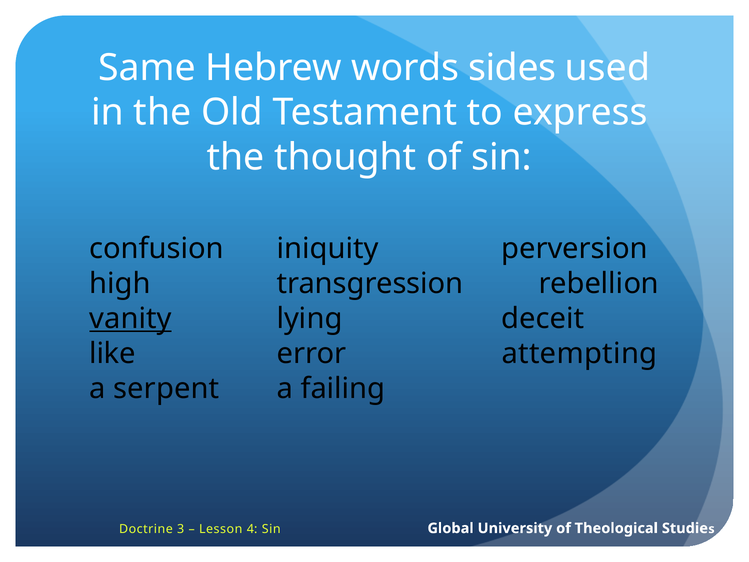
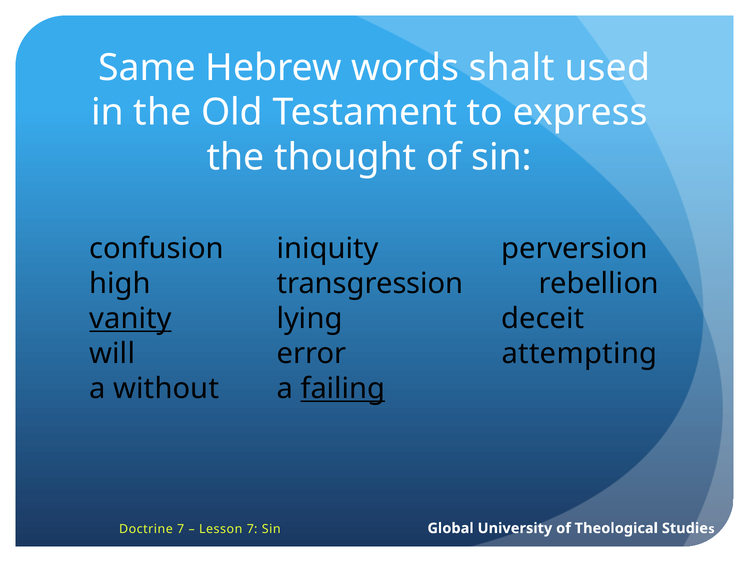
sides: sides -> shalt
like: like -> will
serpent: serpent -> without
failing underline: none -> present
Doctrine 3: 3 -> 7
Lesson 4: 4 -> 7
